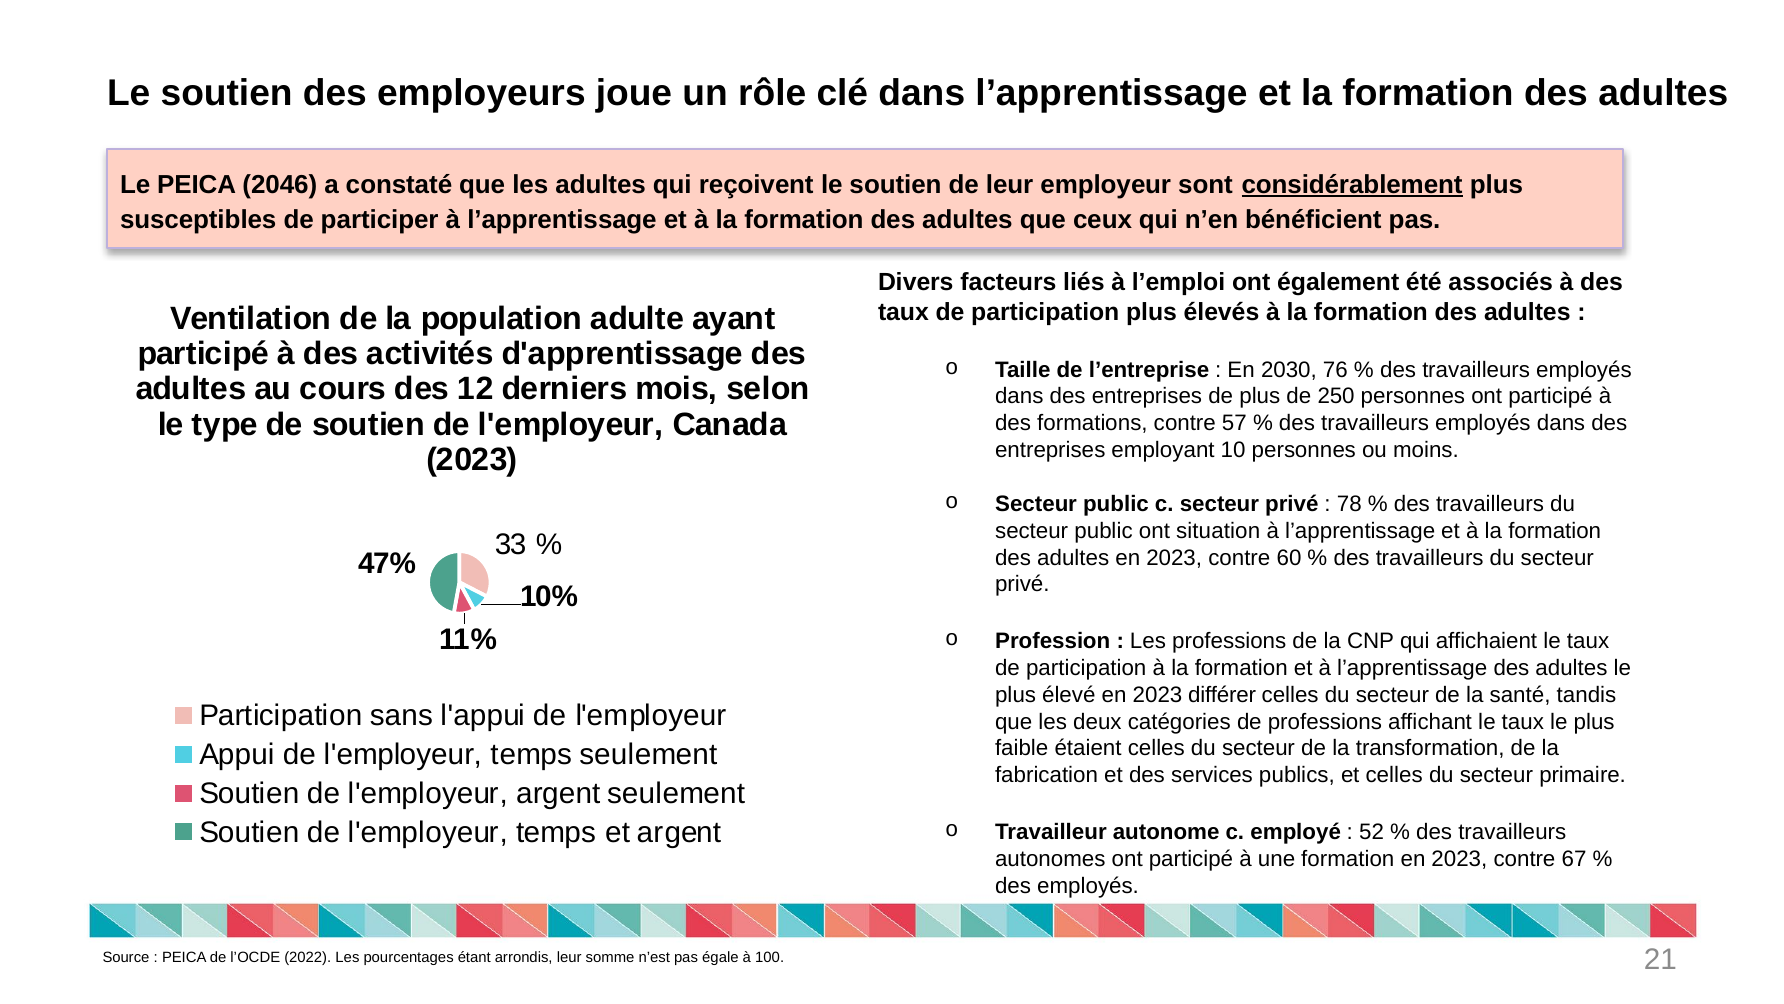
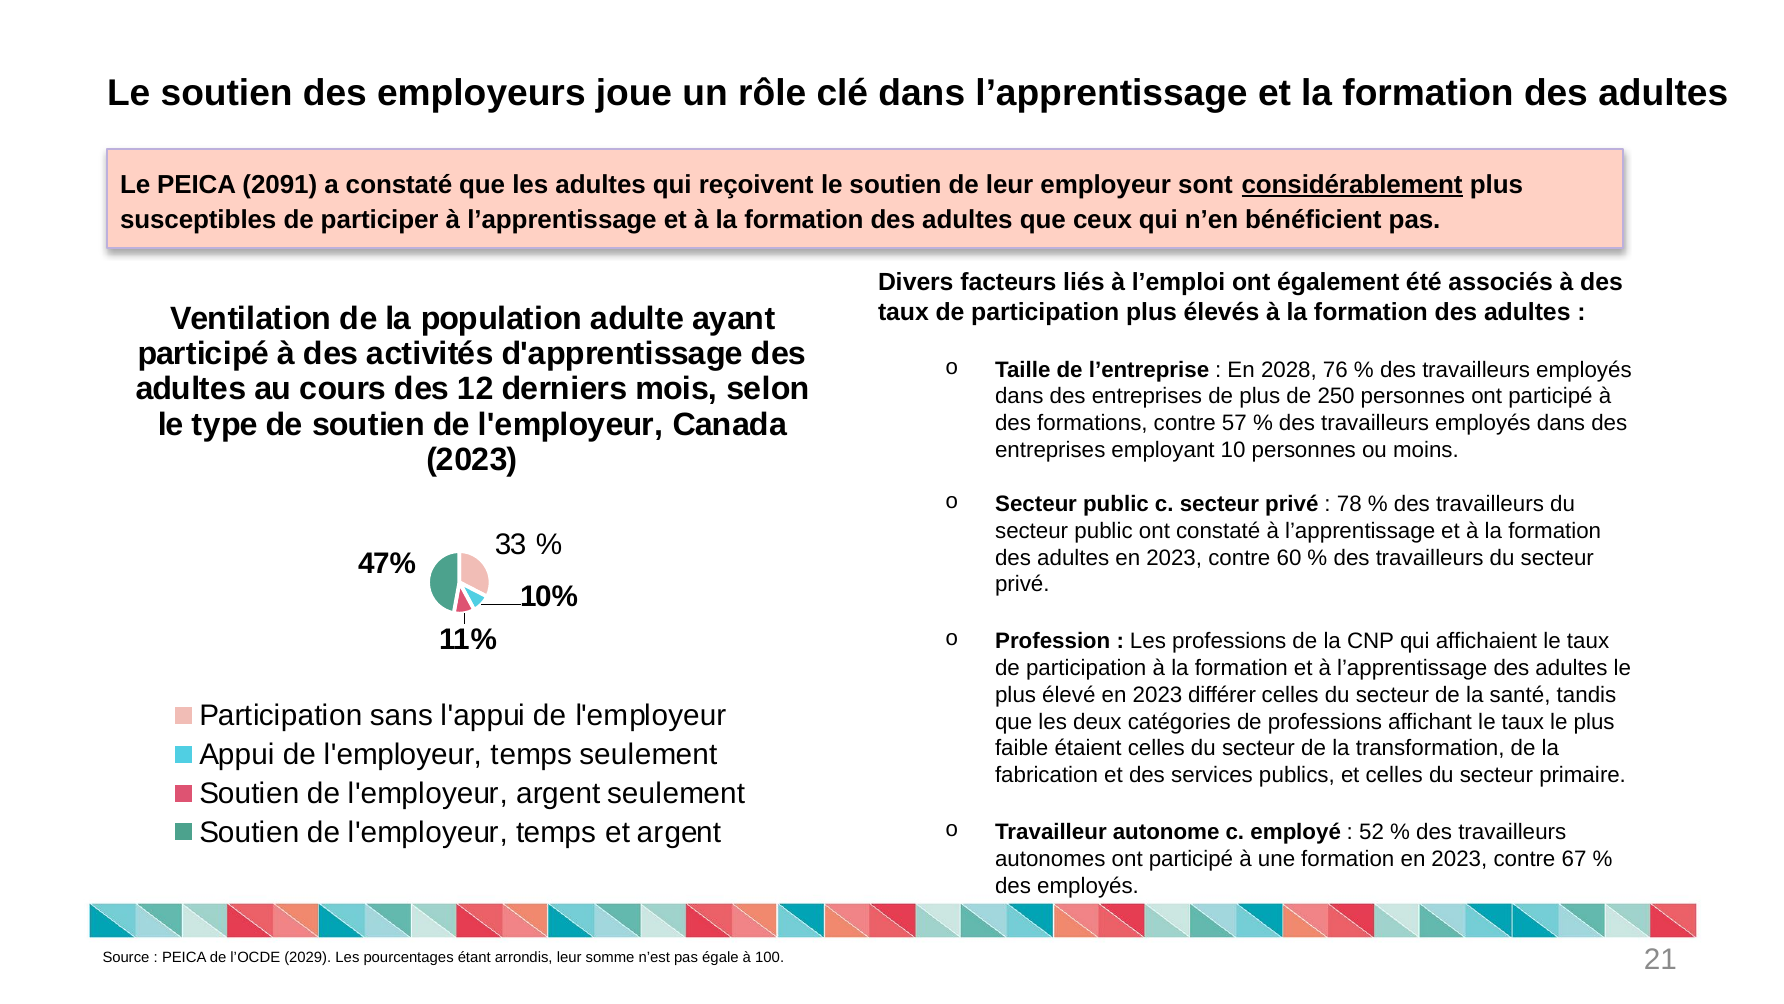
2046: 2046 -> 2091
2030: 2030 -> 2028
ont situation: situation -> constaté
2022: 2022 -> 2029
